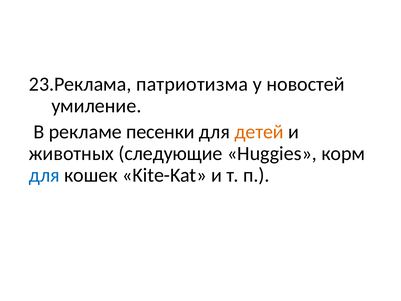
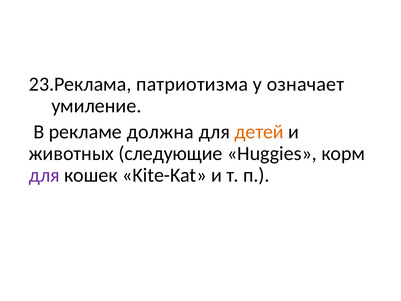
новостей: новостей -> означает
песенки: песенки -> должна
для at (44, 175) colour: blue -> purple
